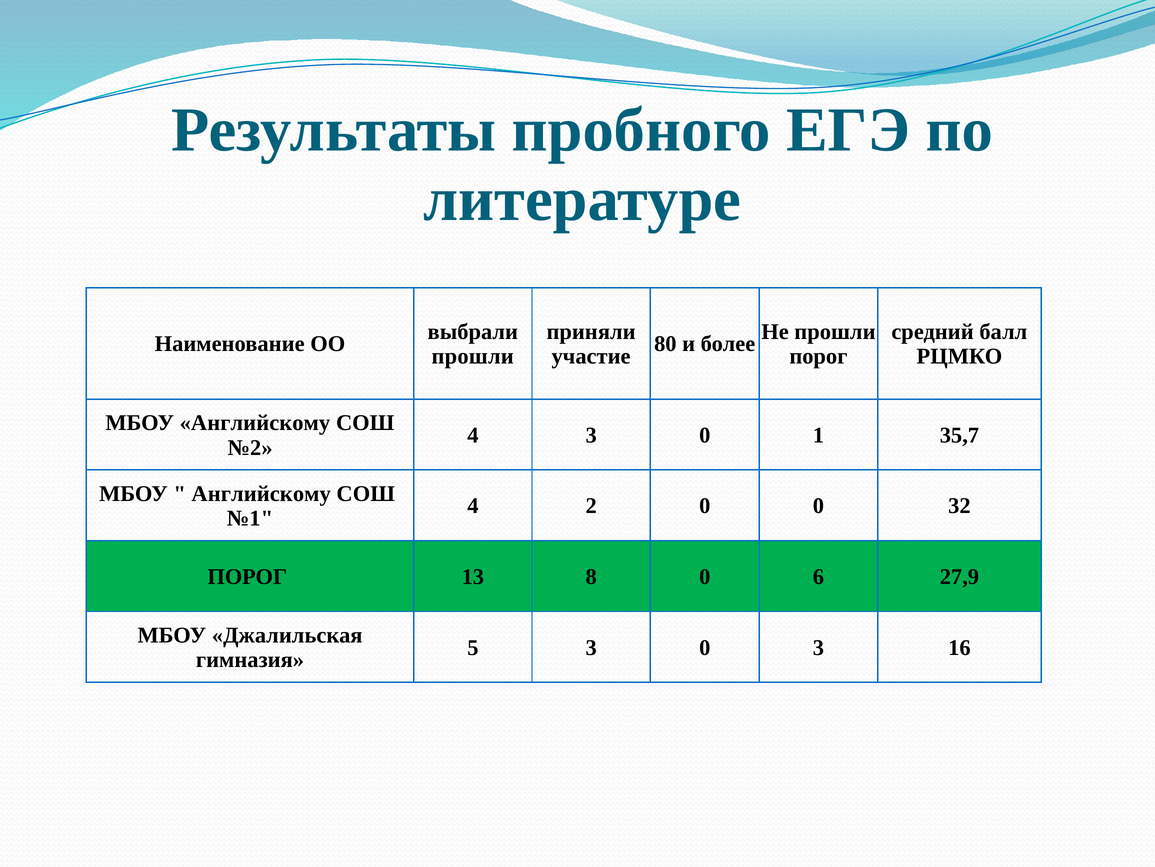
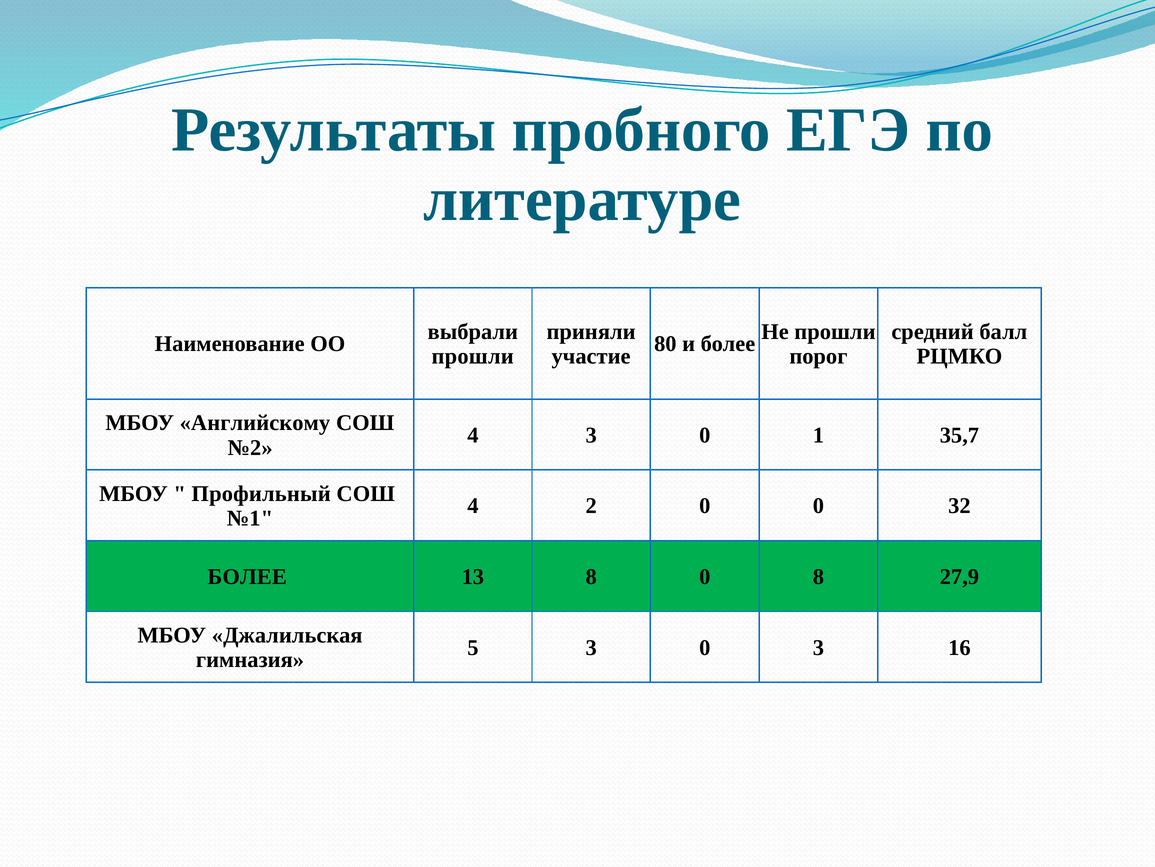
Английскому at (261, 493): Английскому -> Профильный
ПОРОГ at (247, 576): ПОРОГ -> БОЛЕЕ
0 6: 6 -> 8
